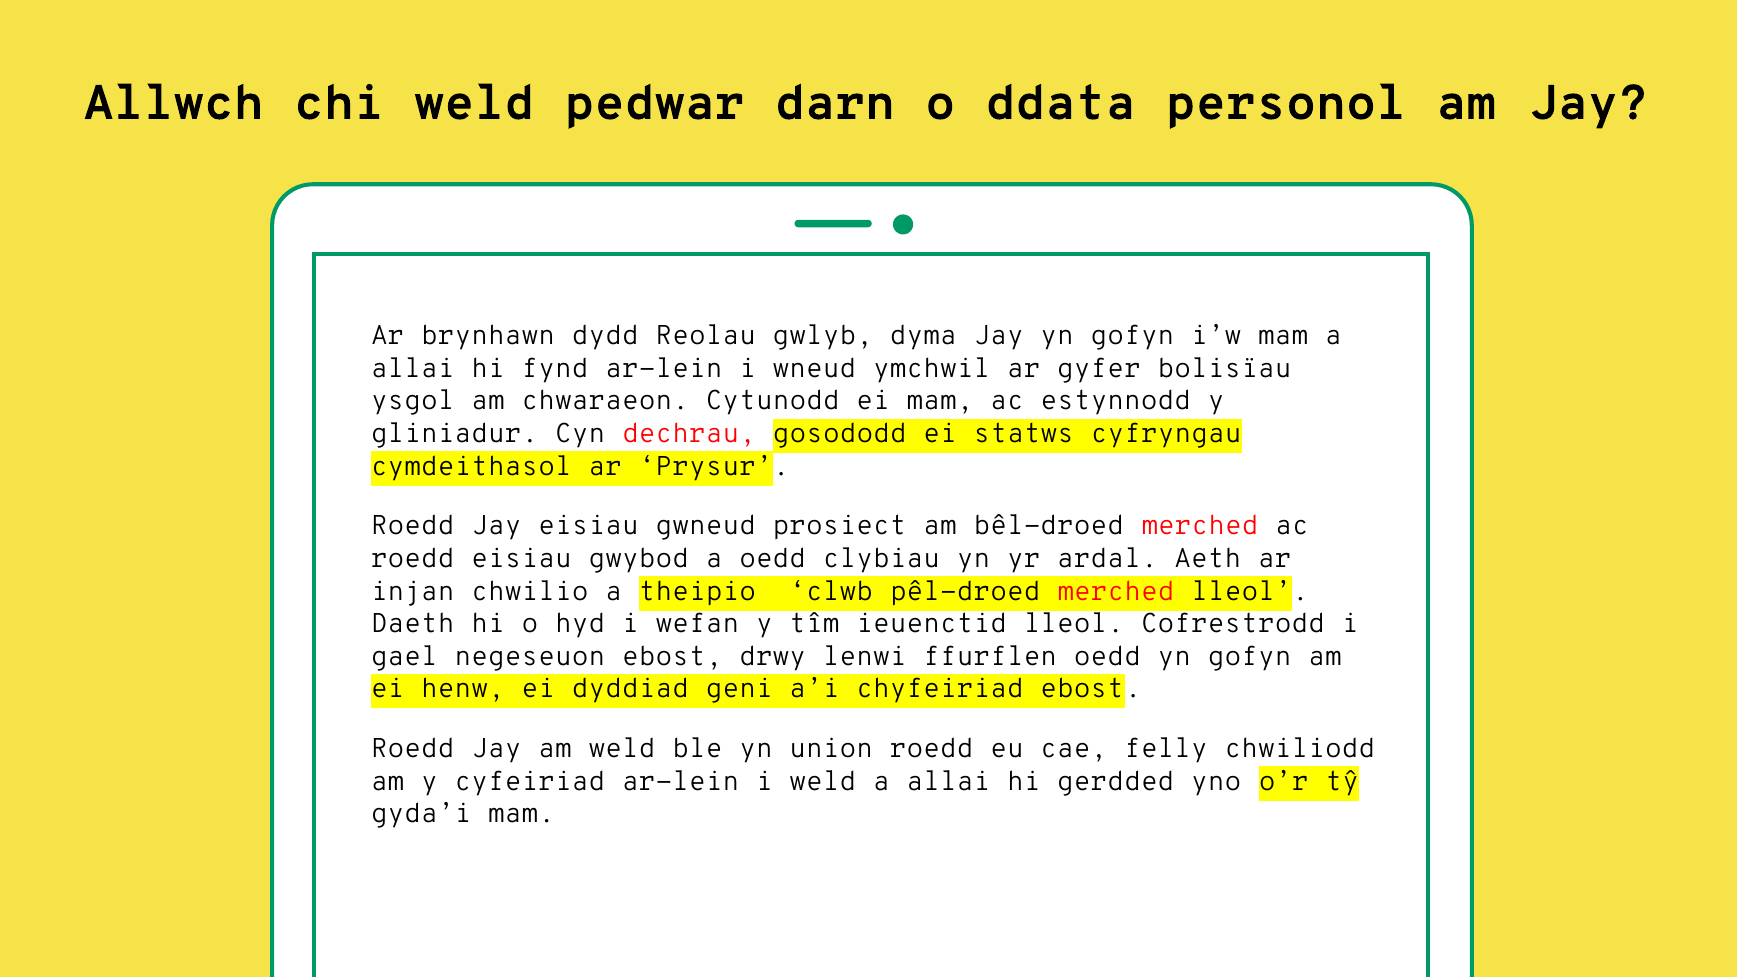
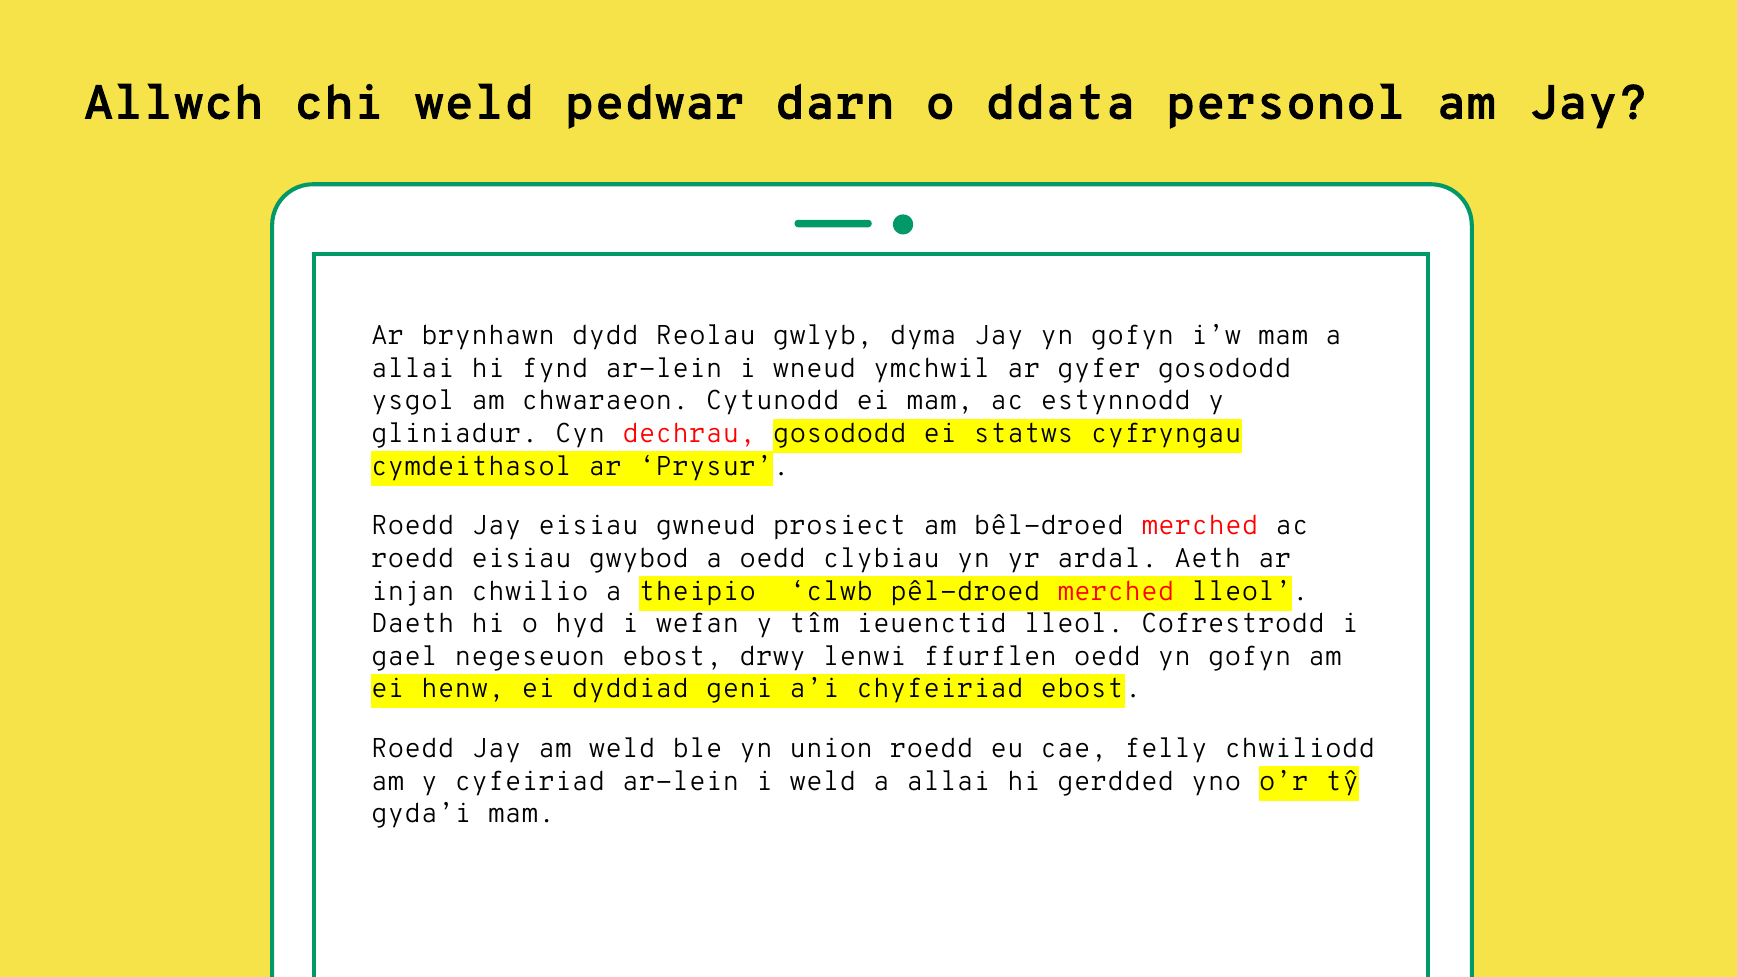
gyfer bolisïau: bolisïau -> gosododd
